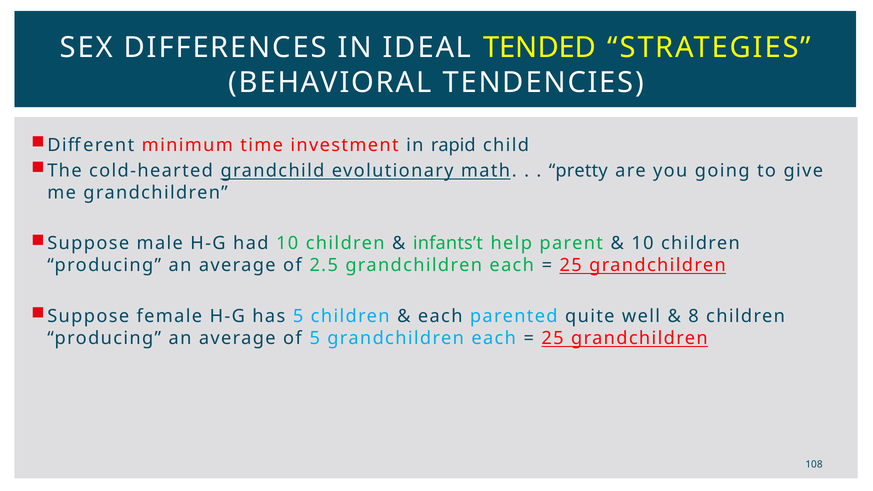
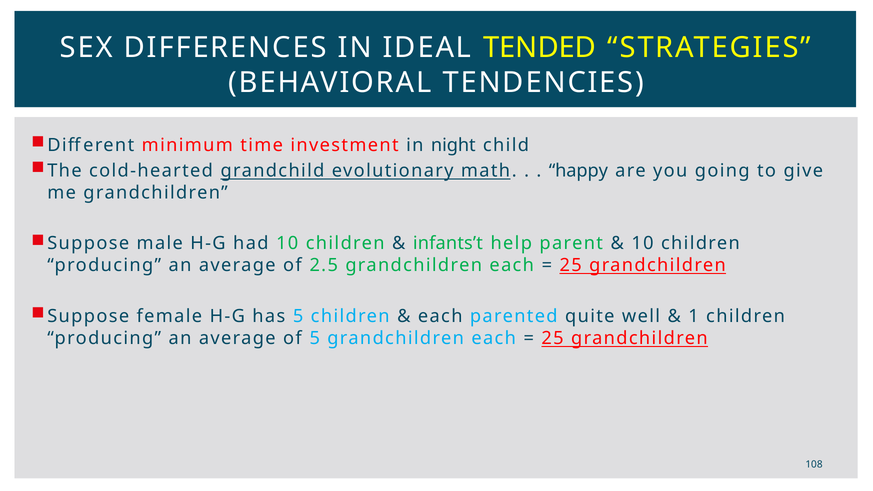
rapid: rapid -> night
pretty: pretty -> happy
8: 8 -> 1
